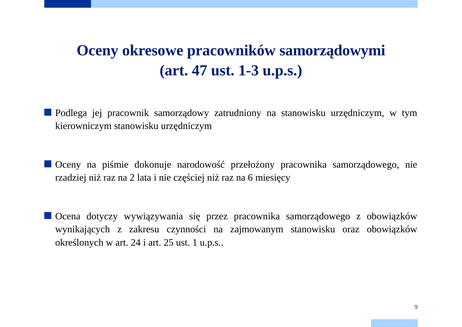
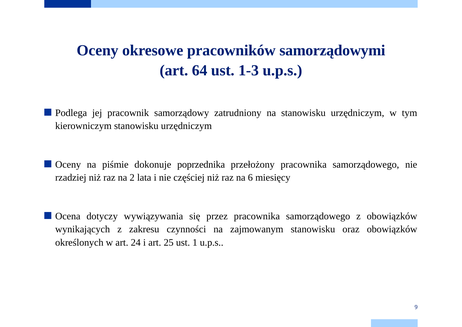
47: 47 -> 64
narodowość: narodowość -> poprzednika
